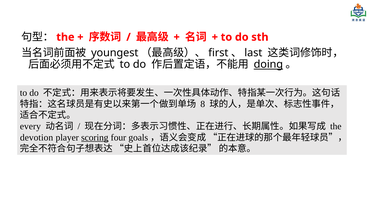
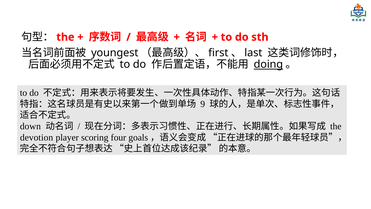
8: 8 -> 9
every: every -> down
scoring underline: present -> none
